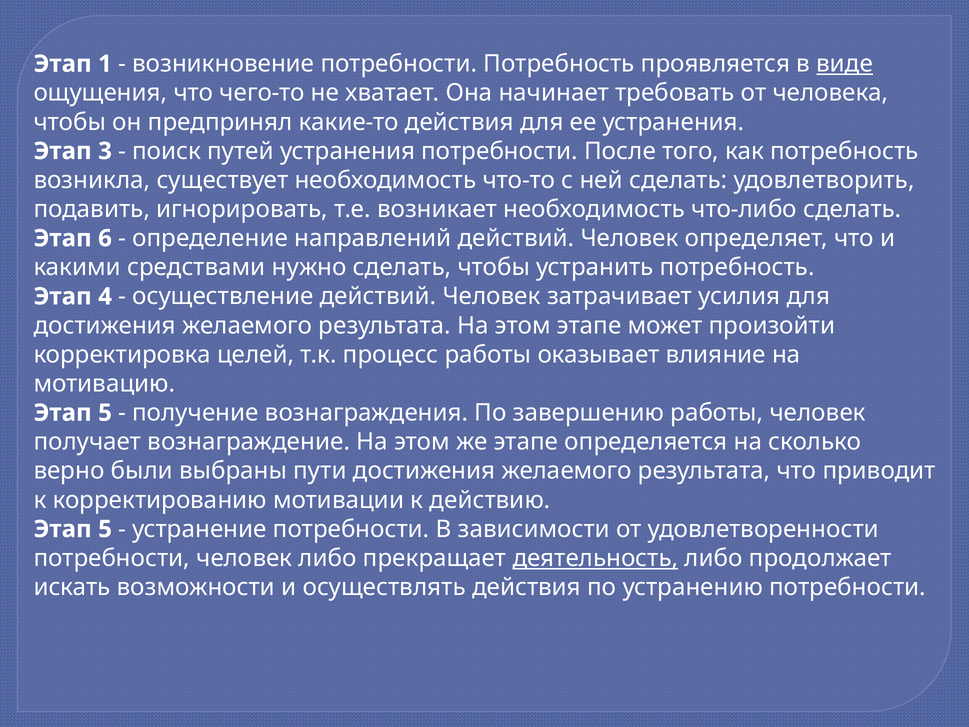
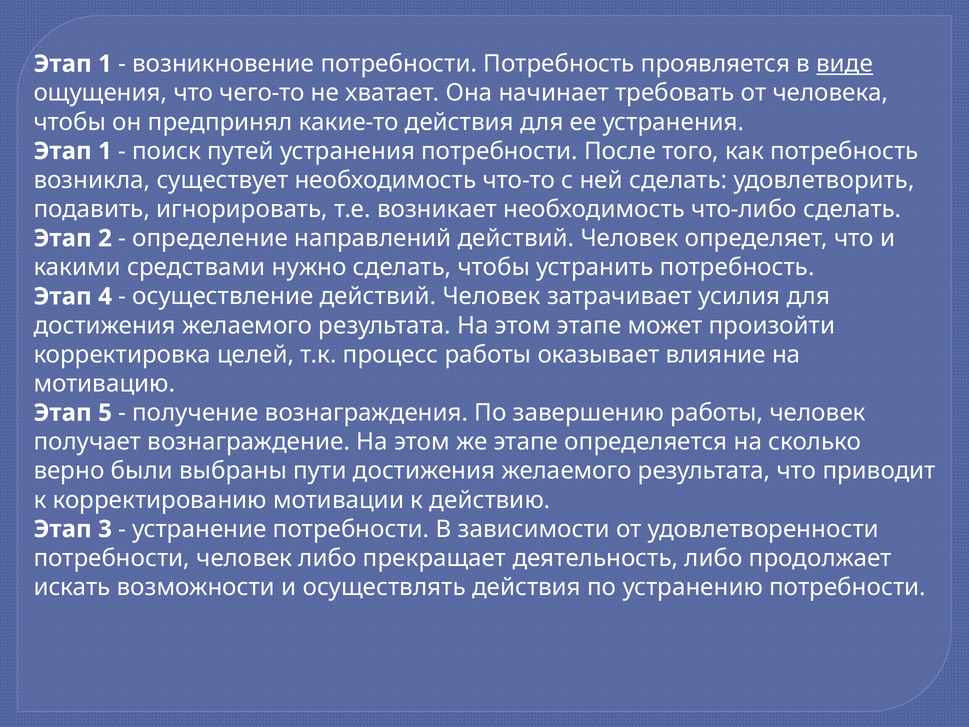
3 at (105, 151): 3 -> 1
6: 6 -> 2
5 at (105, 529): 5 -> 3
деятельность underline: present -> none
